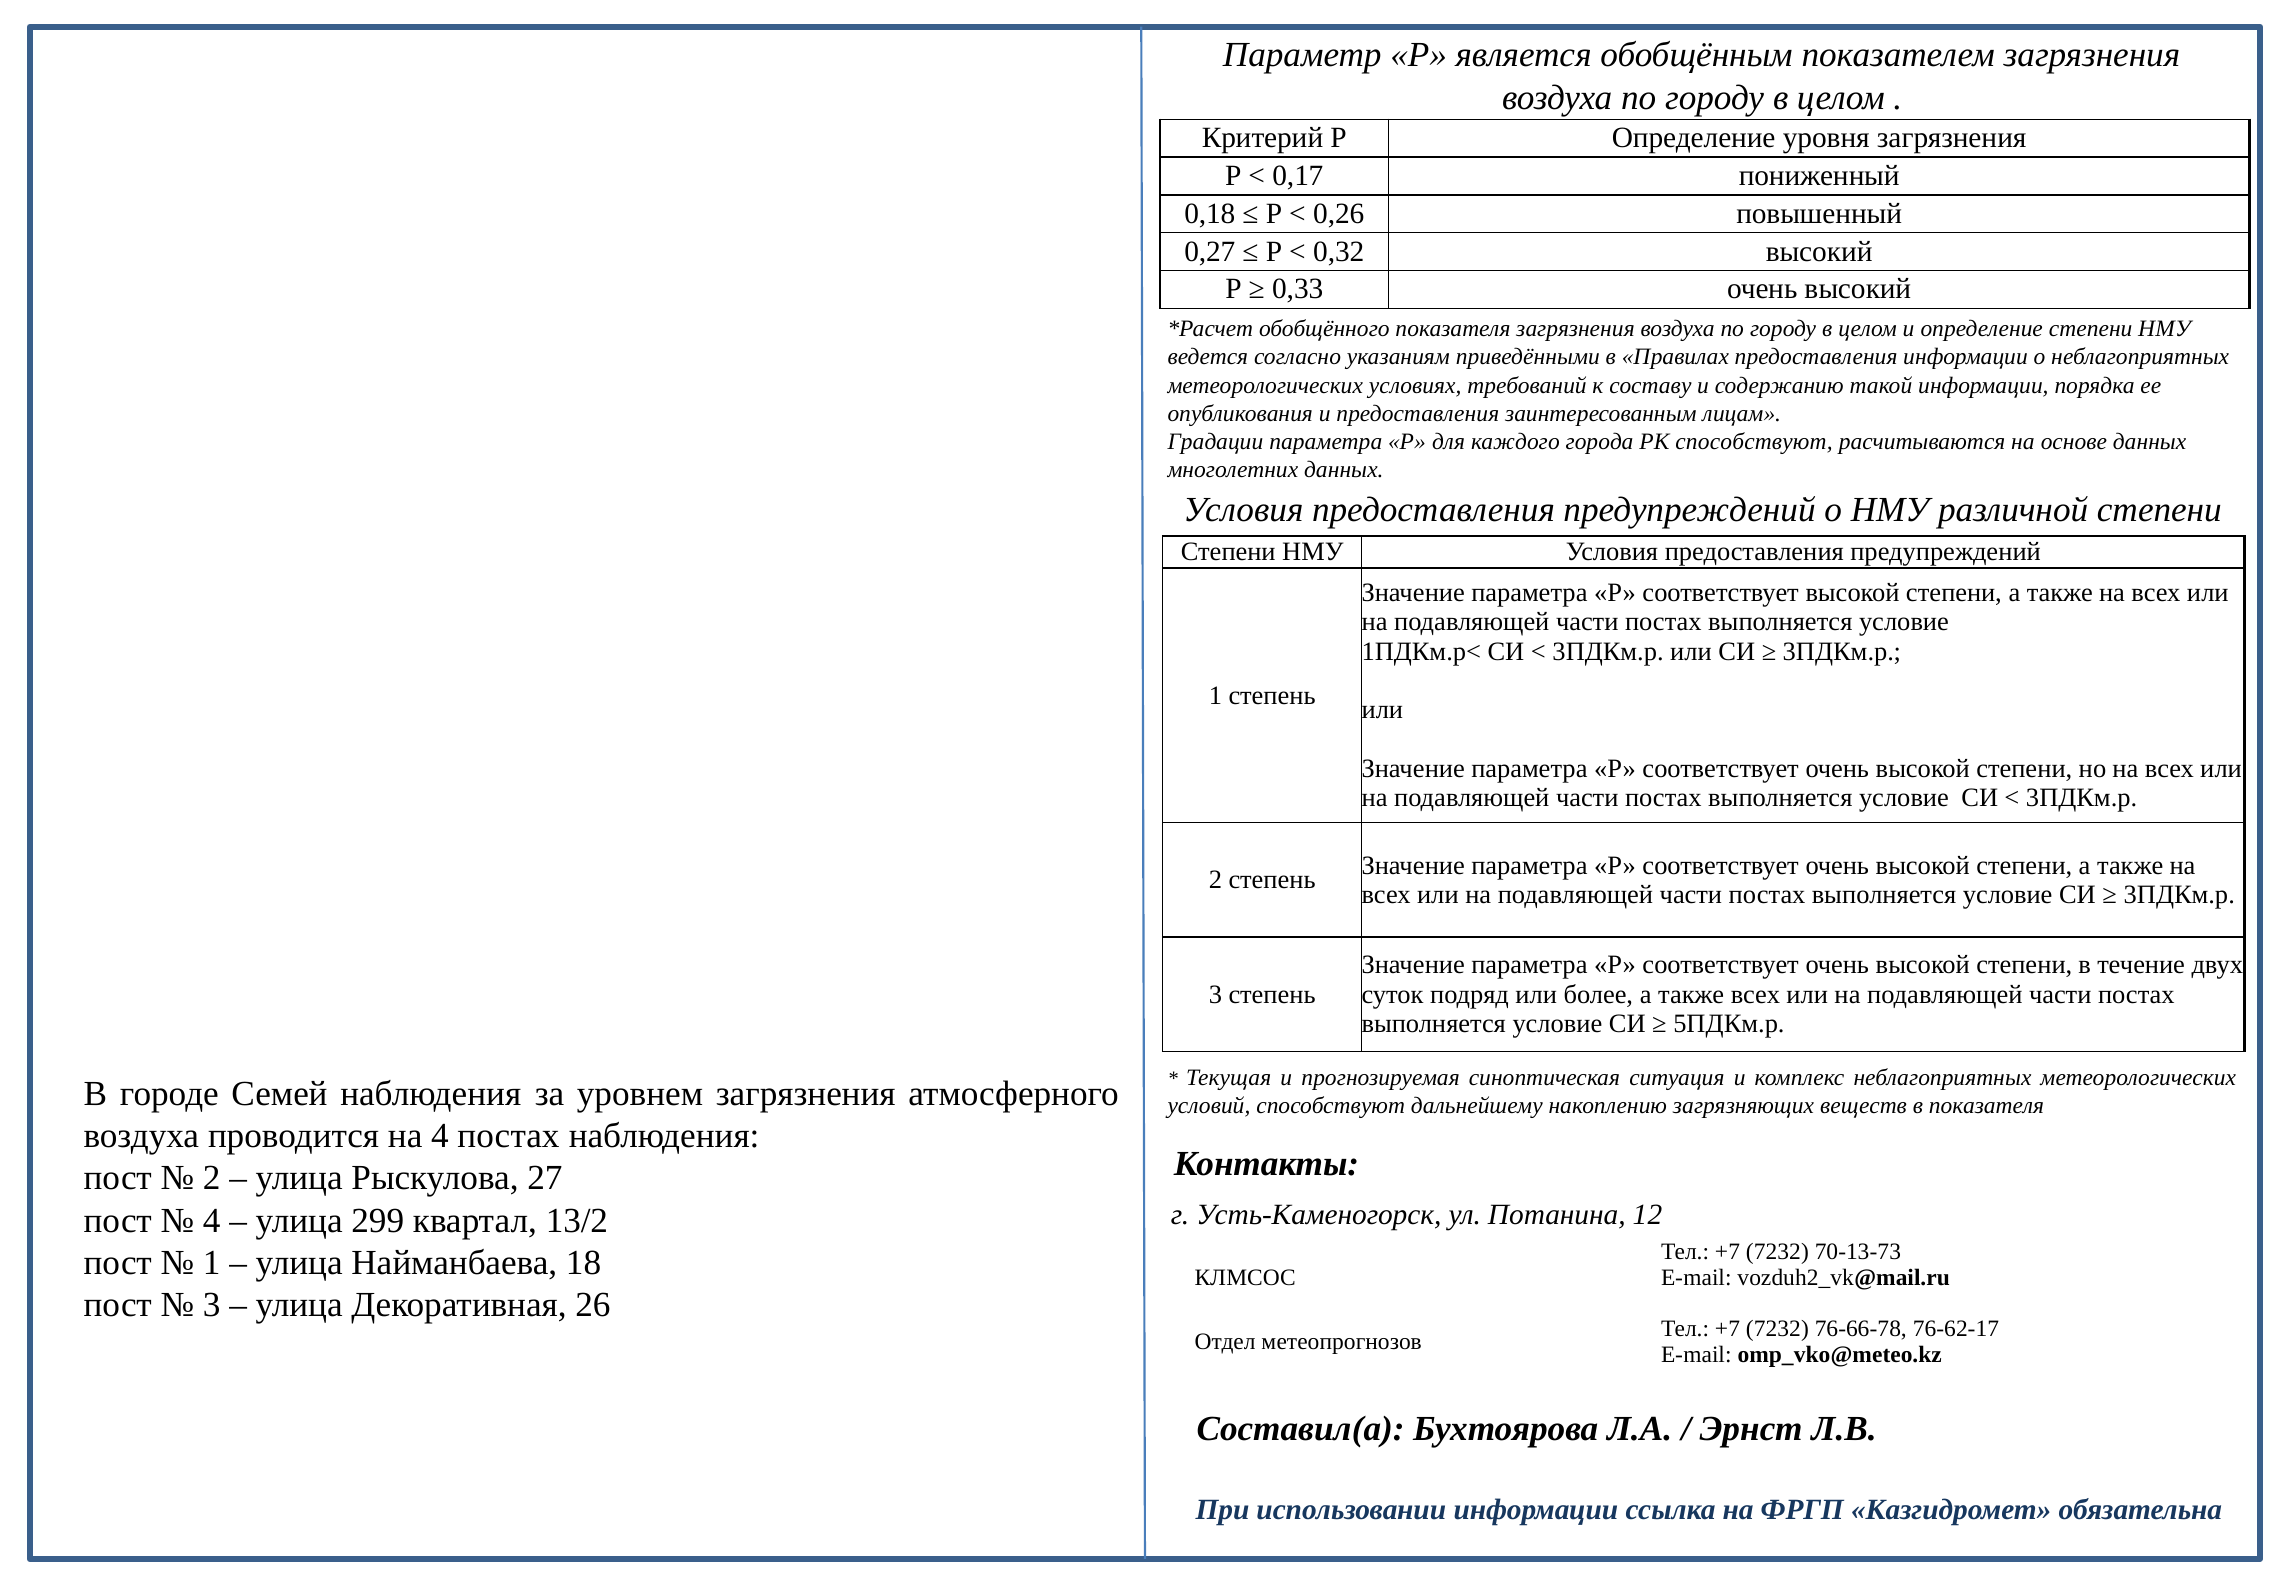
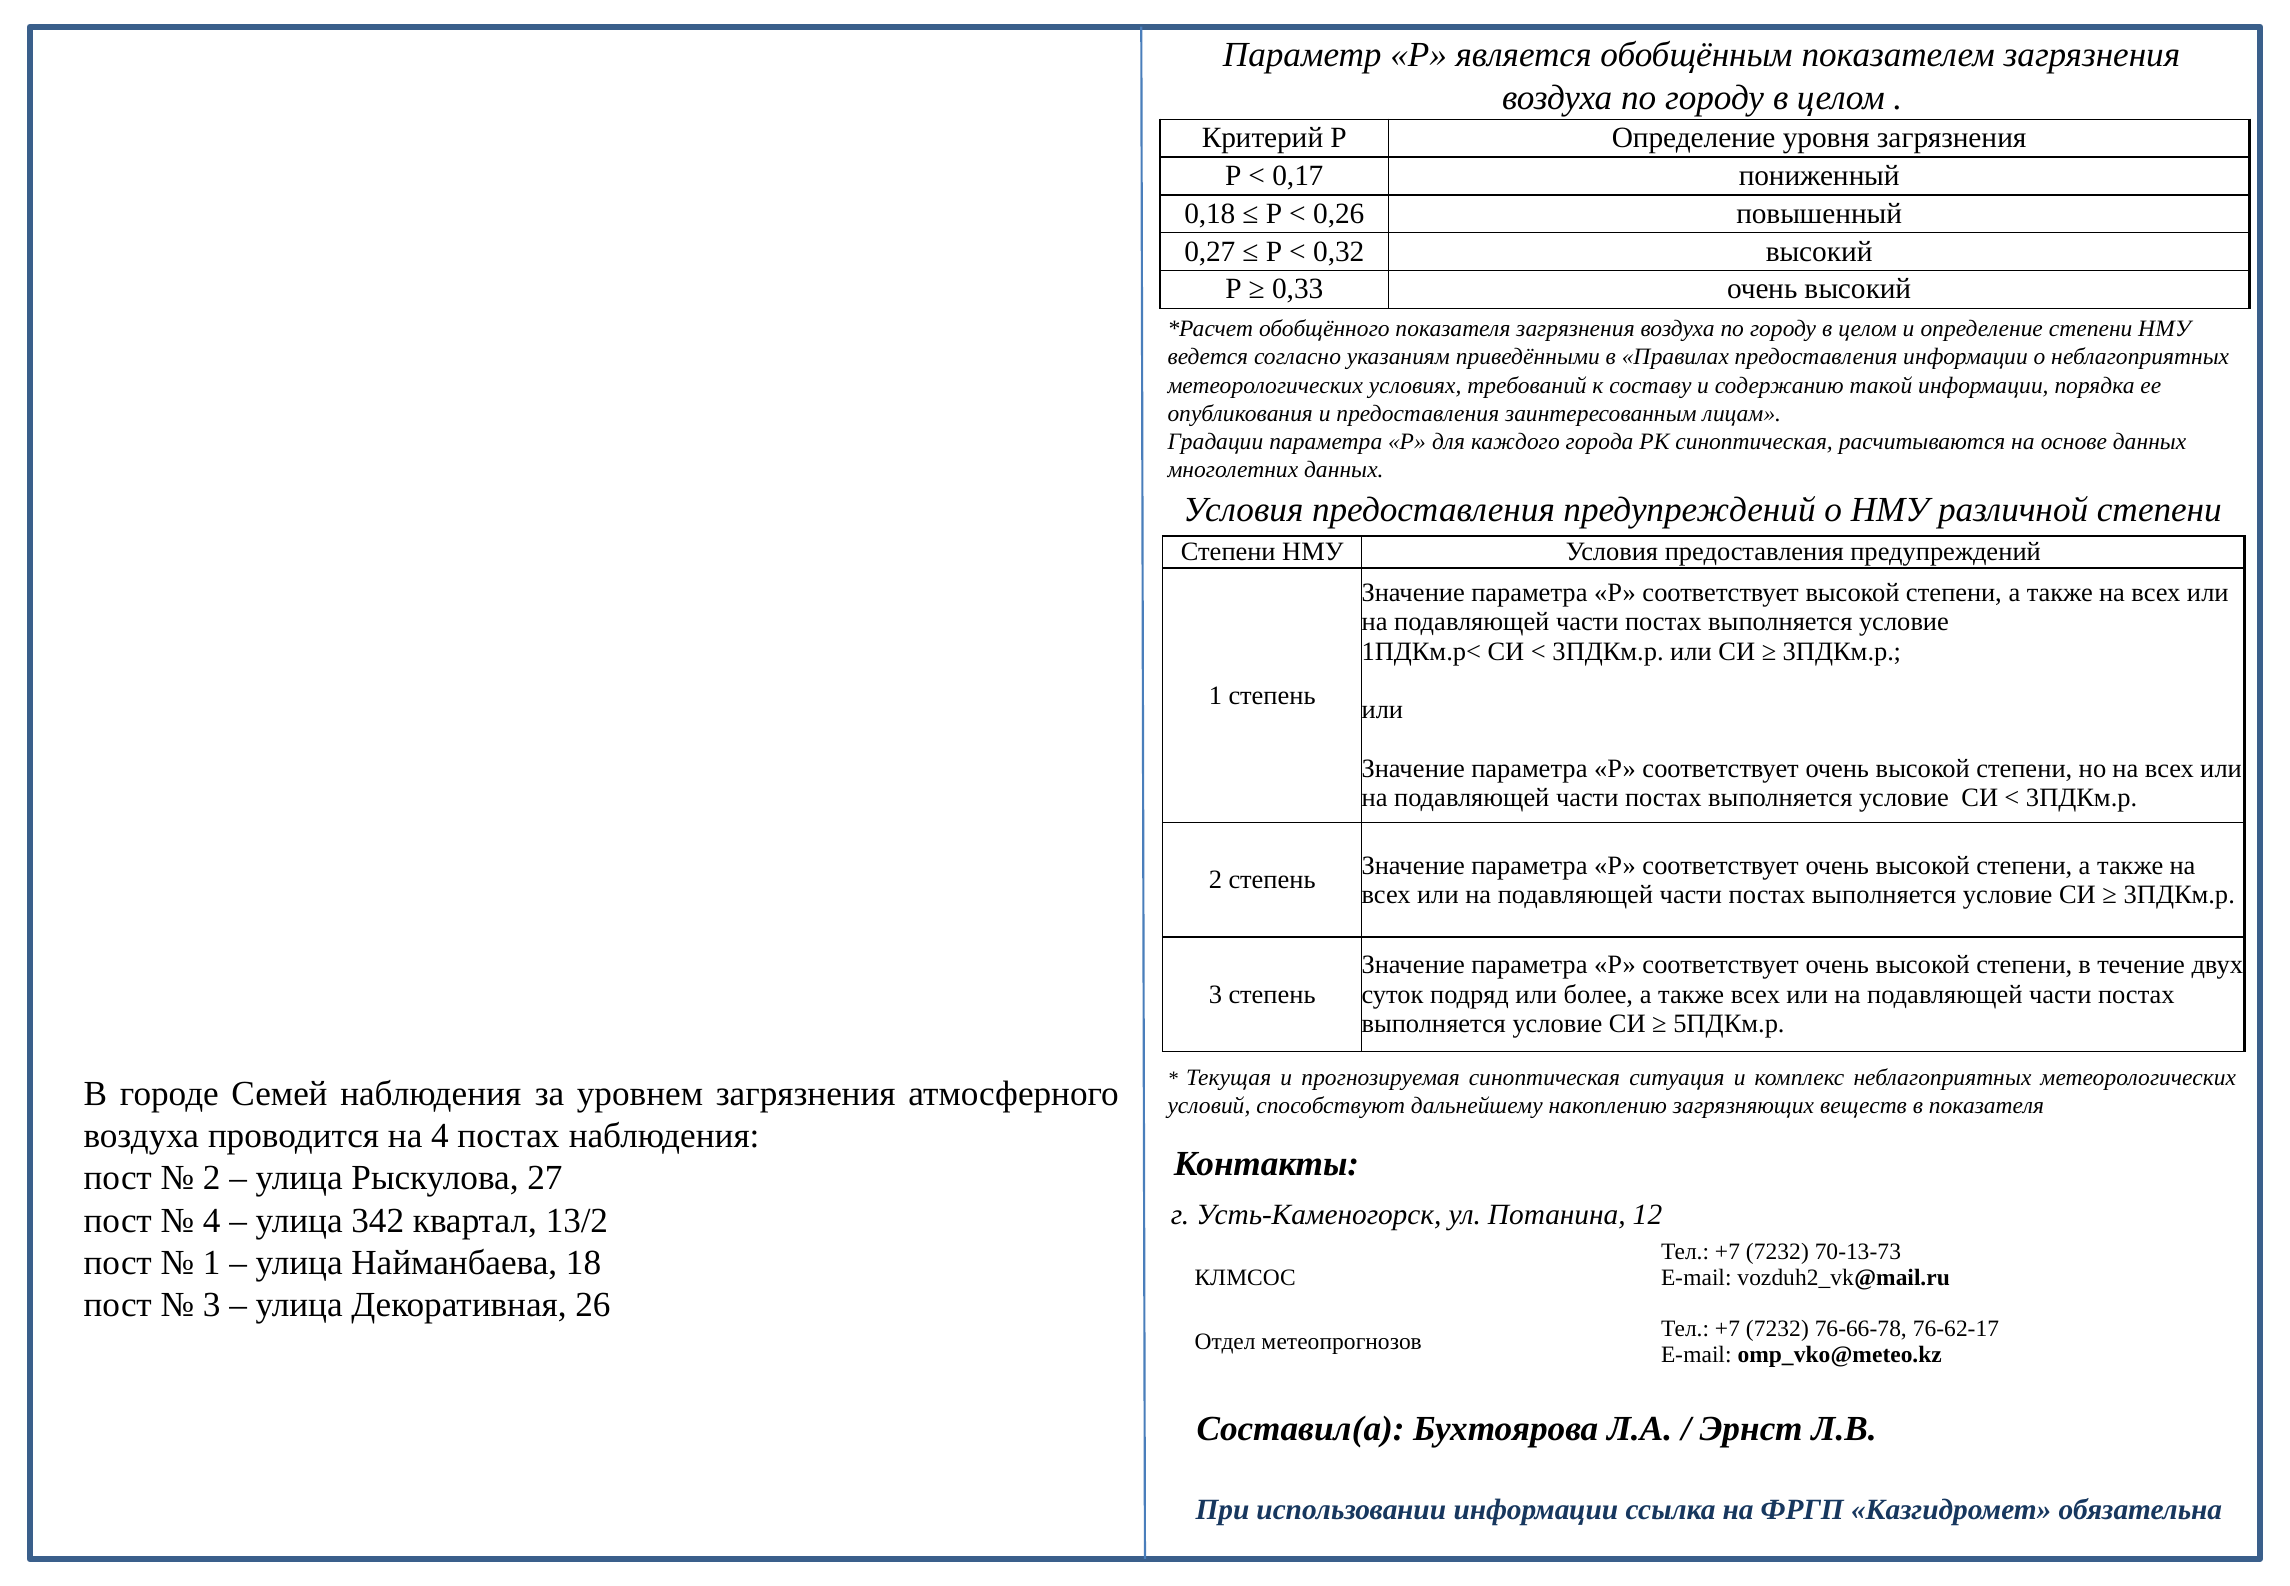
РК способствуют: способствуют -> синоптическая
299: 299 -> 342
